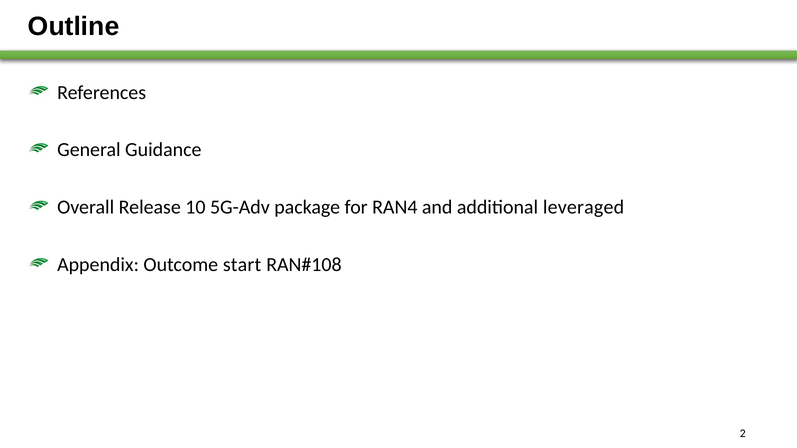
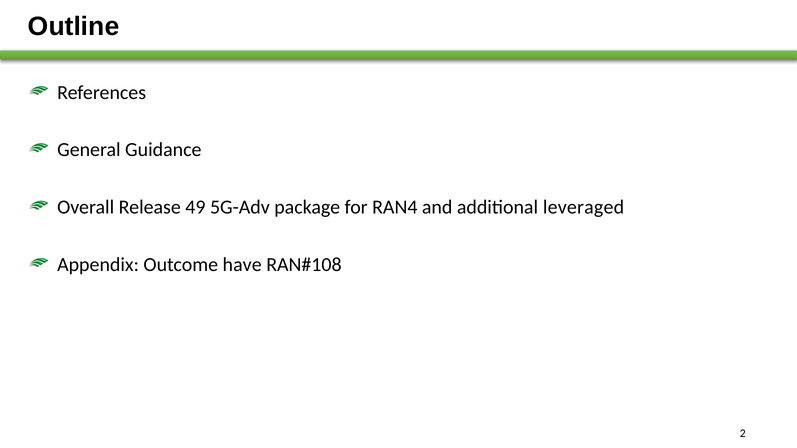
10: 10 -> 49
start: start -> have
